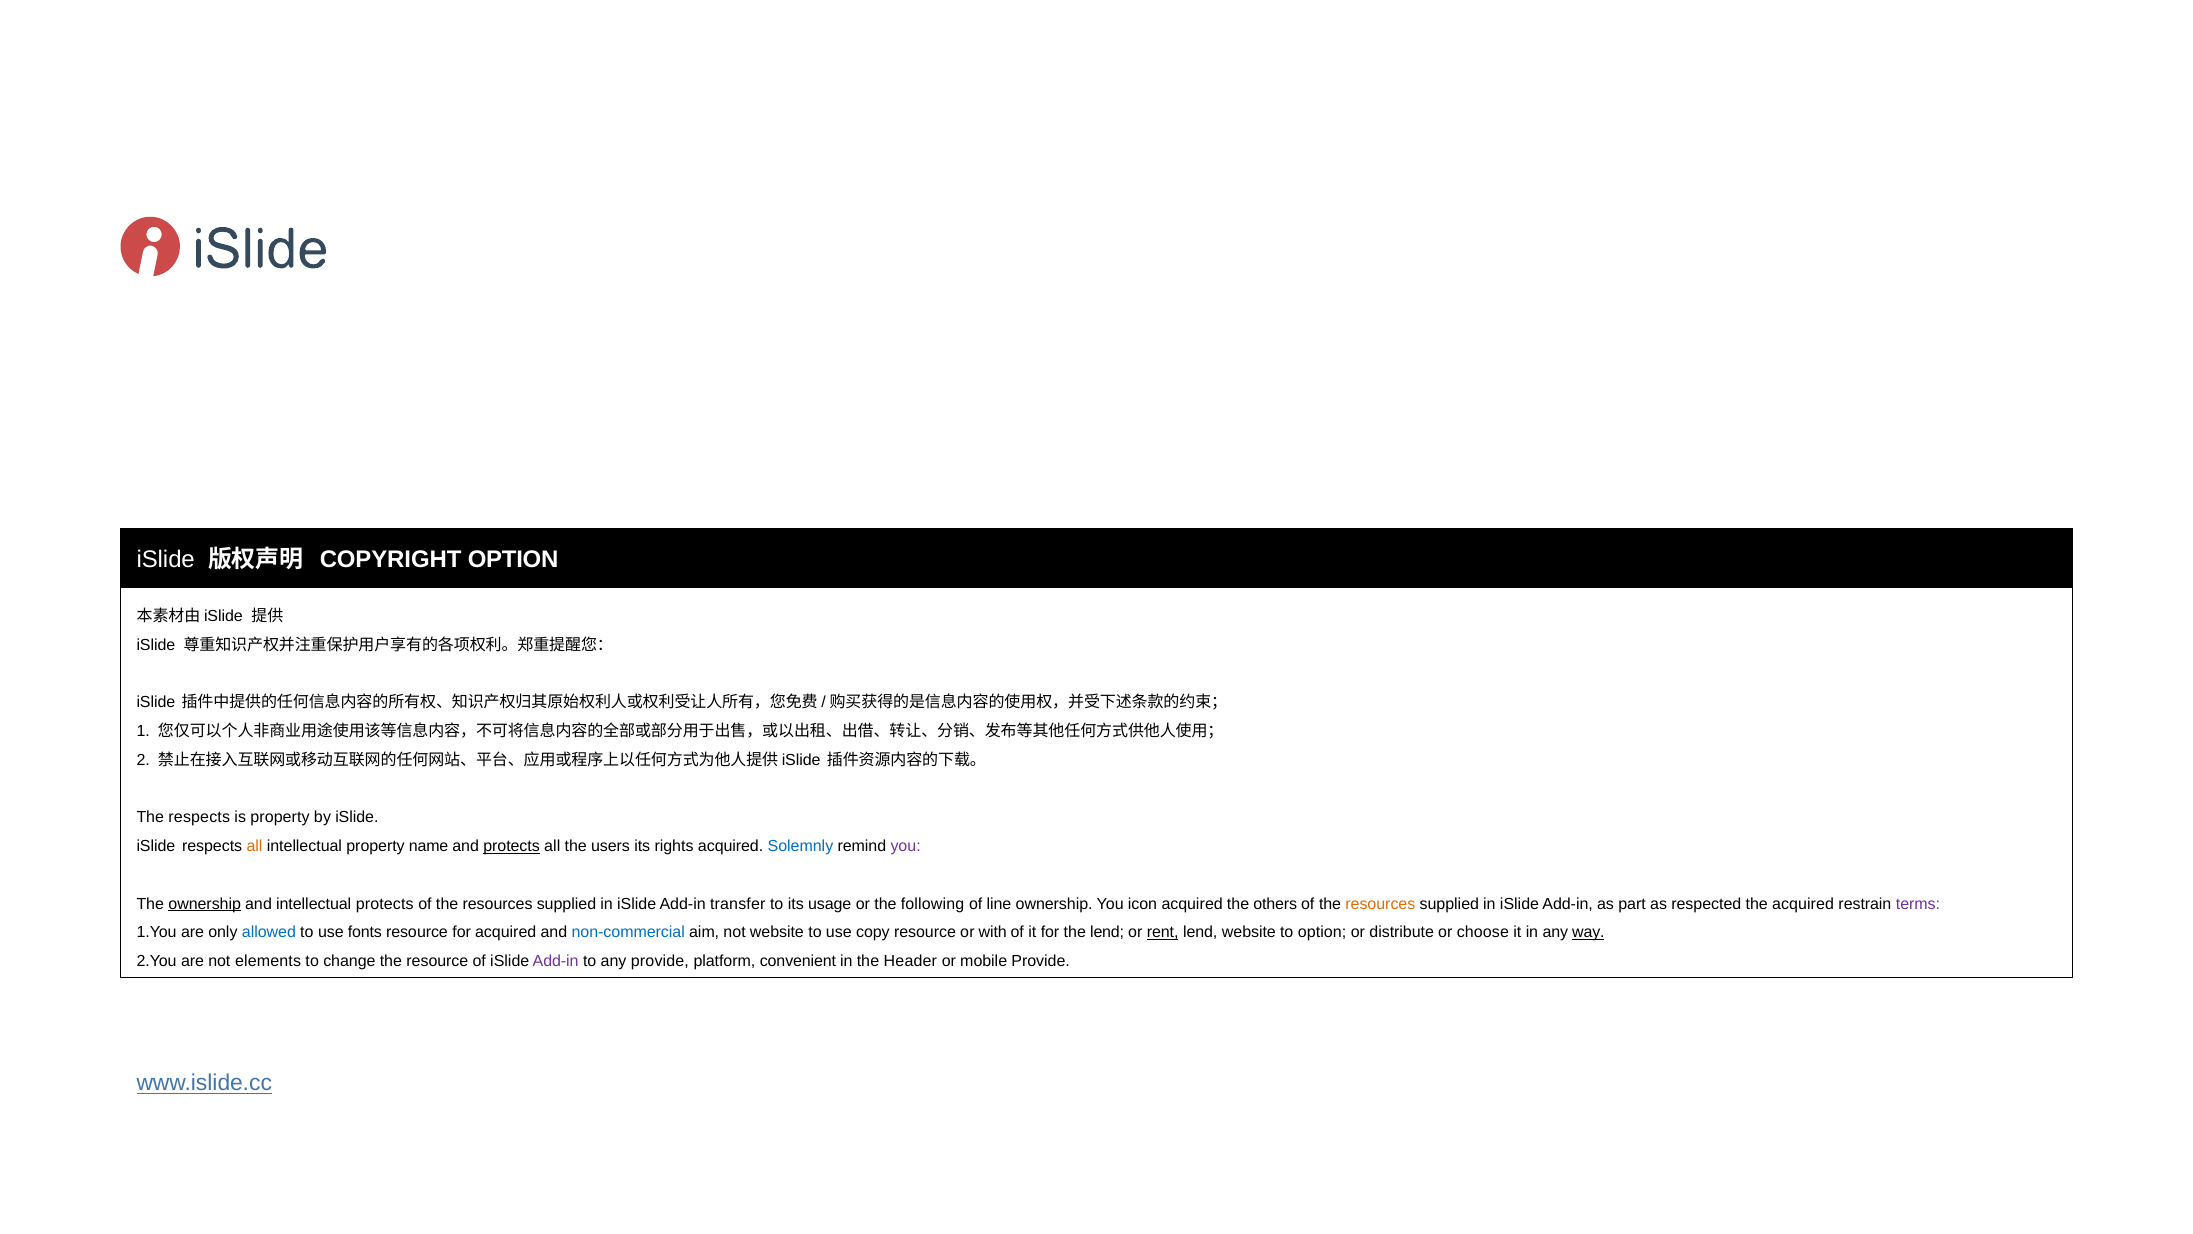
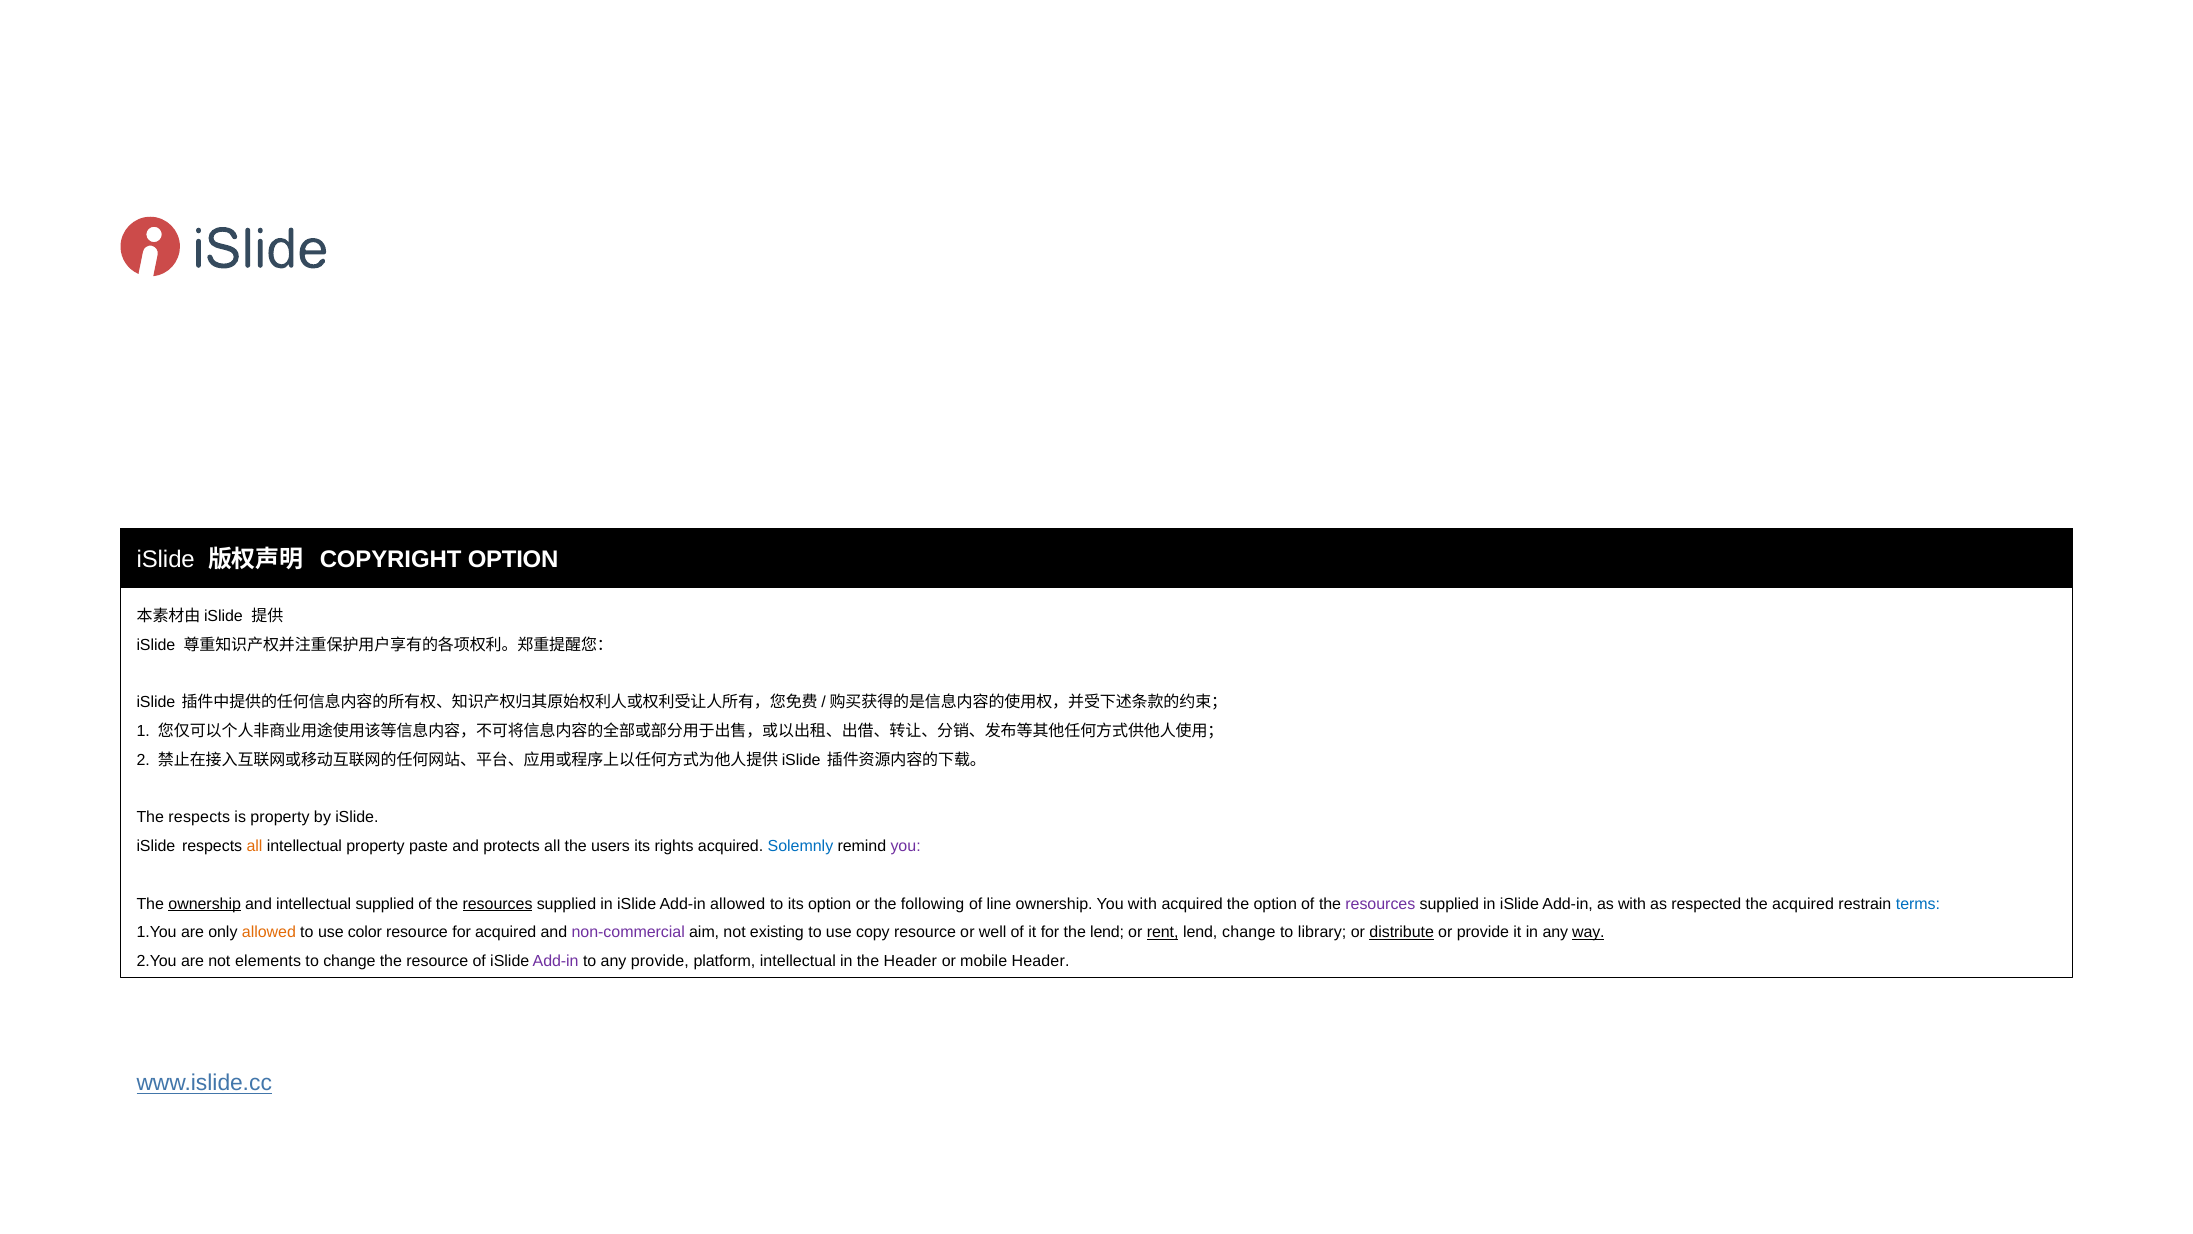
name: name -> paste
protects at (512, 846) underline: present -> none
intellectual protects: protects -> supplied
resources at (498, 903) underline: none -> present
Add-in transfer: transfer -> allowed
its usage: usage -> option
You icon: icon -> with
the others: others -> option
resources at (1380, 903) colour: orange -> purple
as part: part -> with
terms colour: purple -> blue
allowed at (269, 932) colour: blue -> orange
fonts: fonts -> color
non-commercial colour: blue -> purple
not website: website -> existing
with: with -> well
lend website: website -> change
to option: option -> library
distribute underline: none -> present
or choose: choose -> provide
platform convenient: convenient -> intellectual
mobile Provide: Provide -> Header
